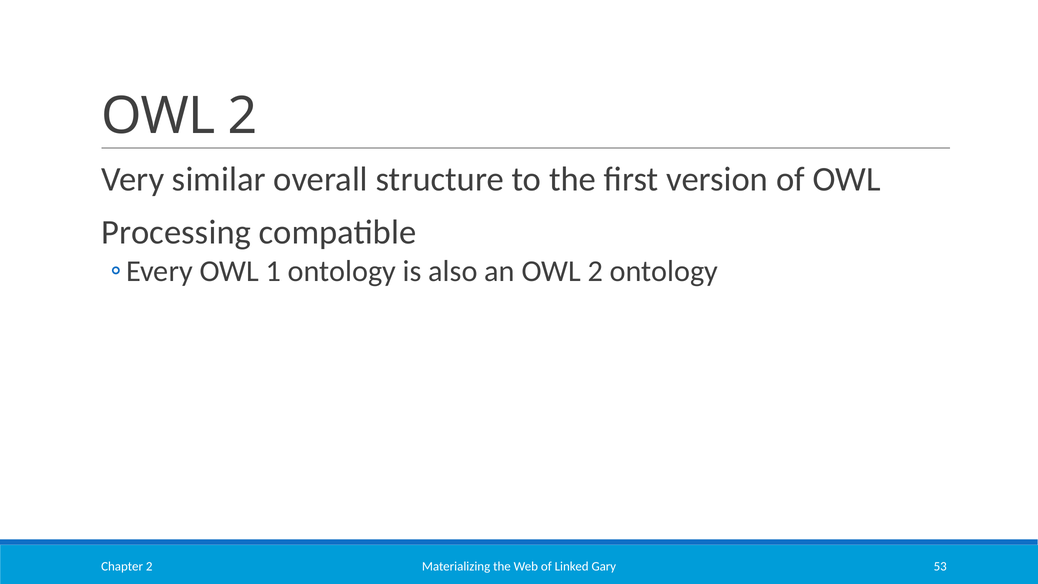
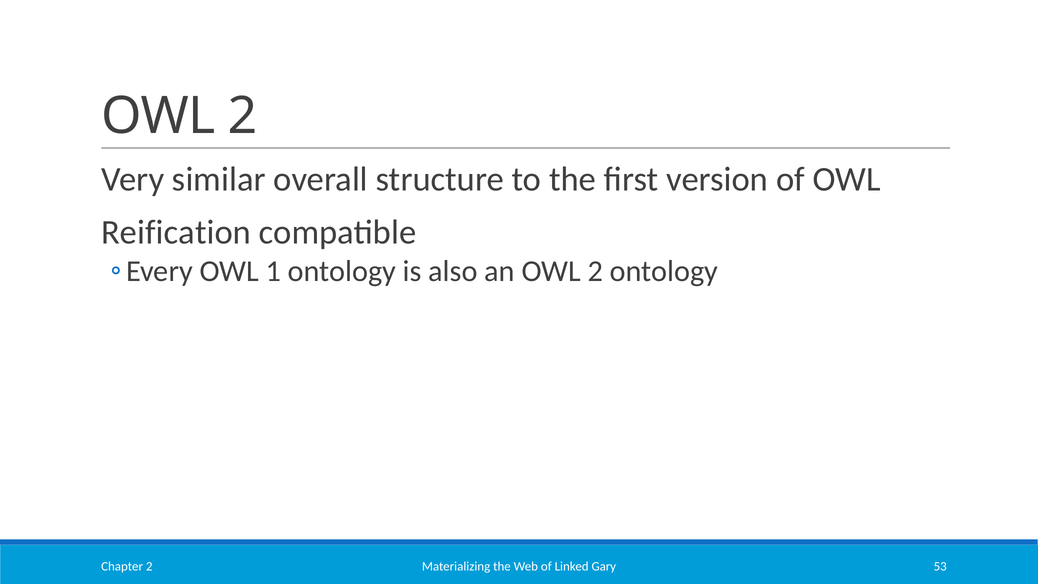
Processing: Processing -> Reification
